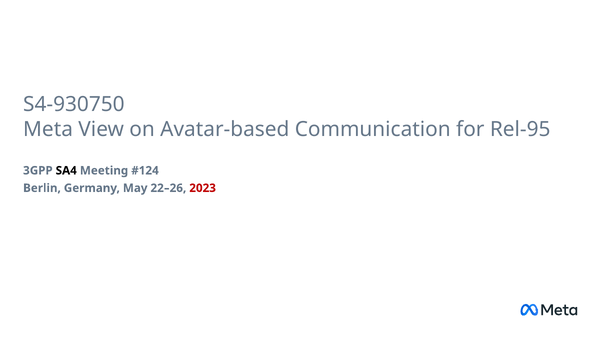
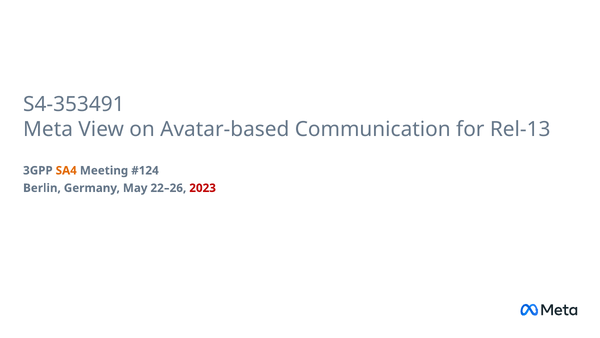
S4-930750: S4-930750 -> S4-353491
Rel-95: Rel-95 -> Rel-13
SA4 colour: black -> orange
